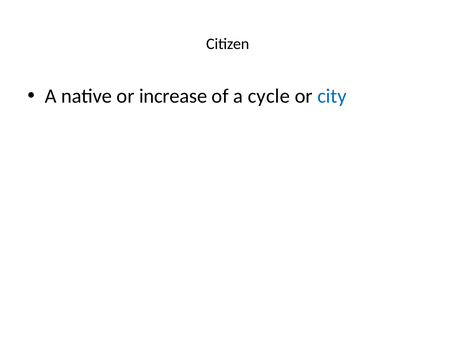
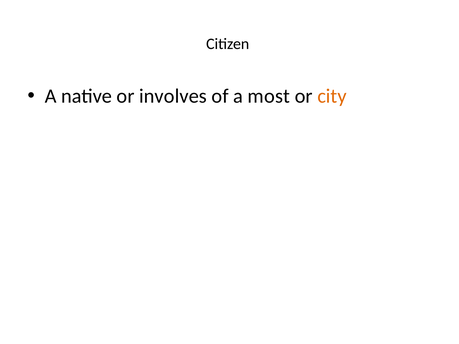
increase: increase -> involves
cycle: cycle -> most
city colour: blue -> orange
